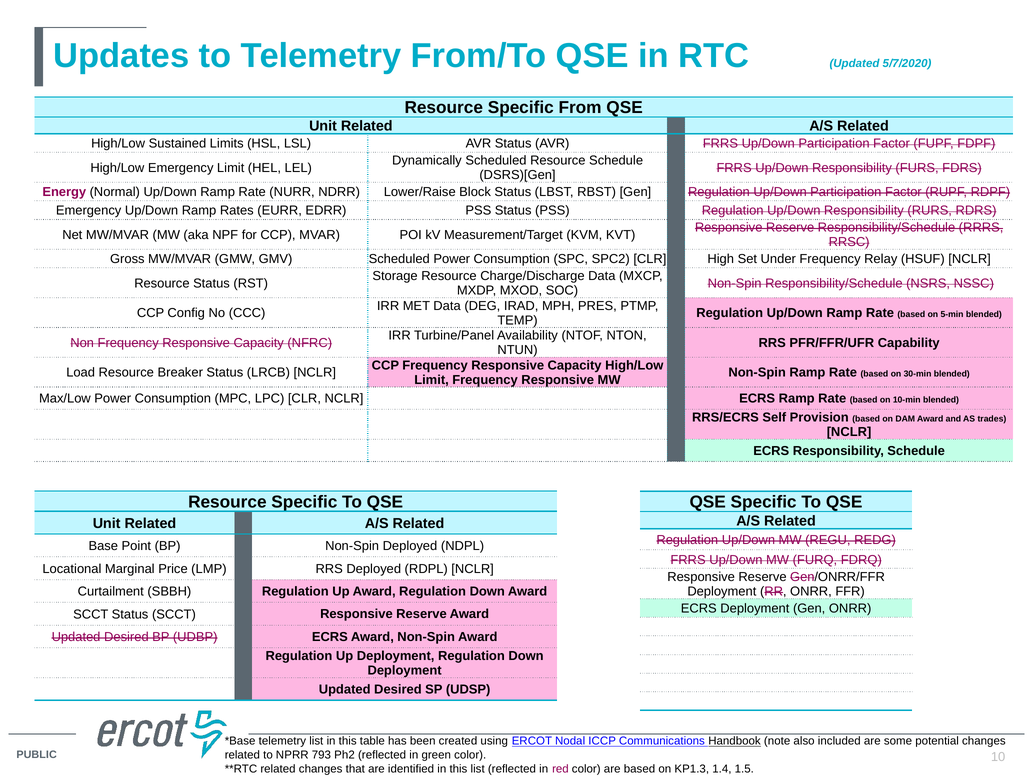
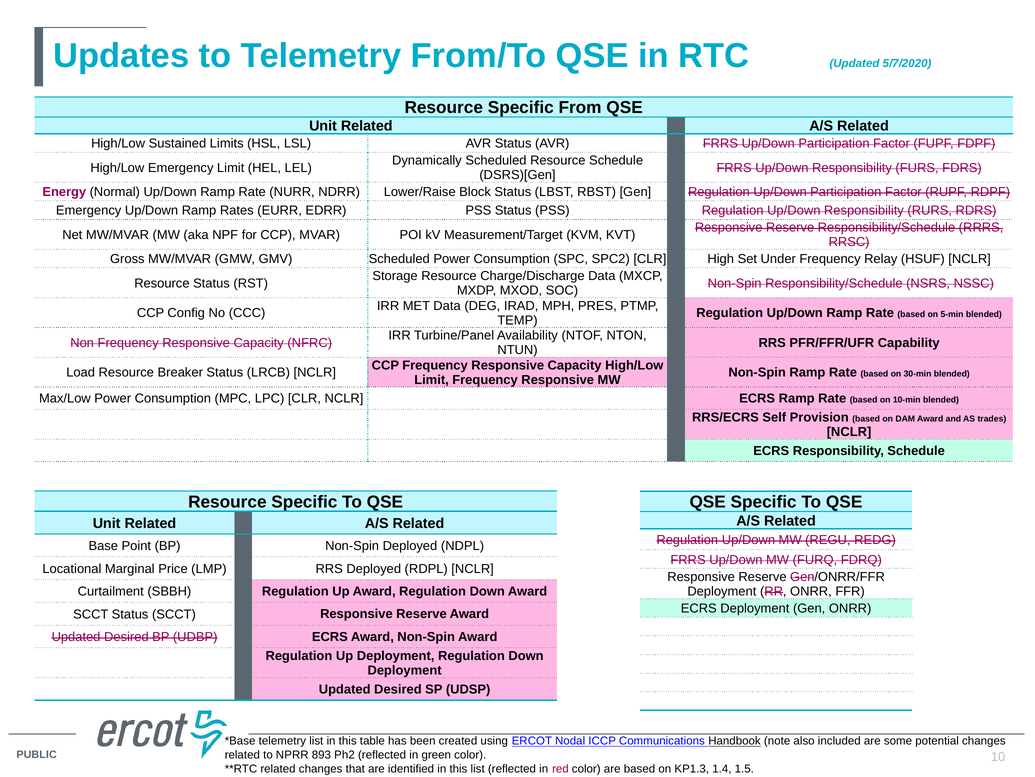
793: 793 -> 893
